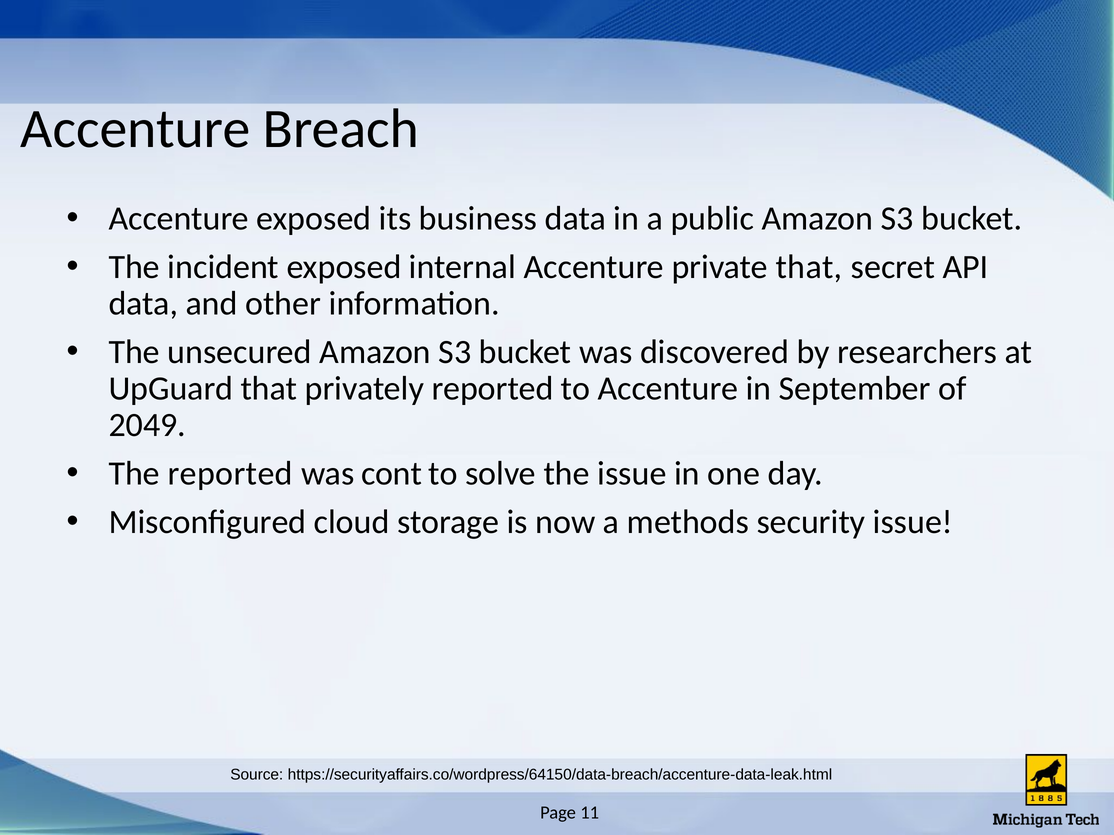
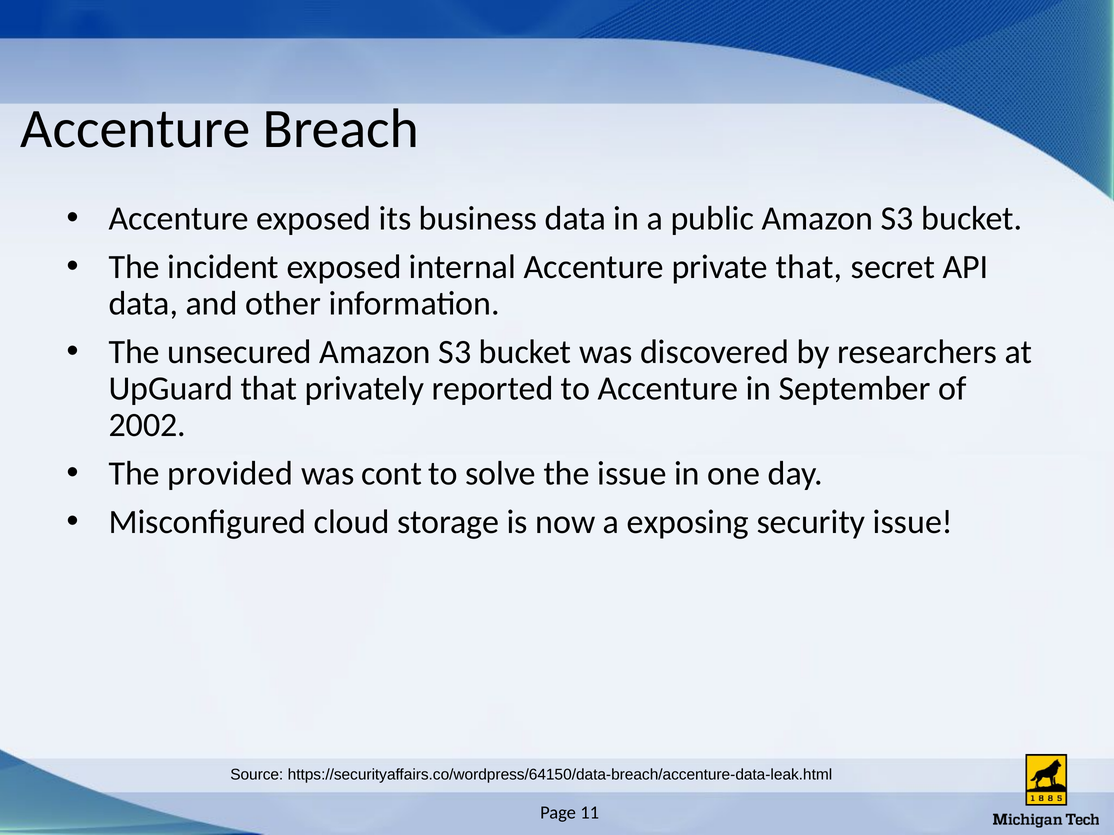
2049: 2049 -> 2002
The reported: reported -> provided
methods: methods -> exposing
